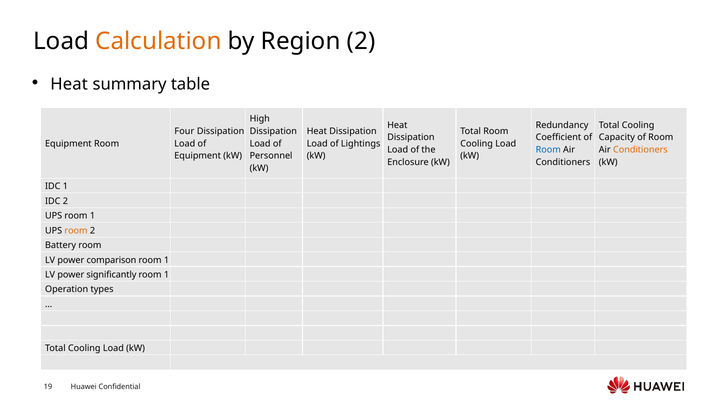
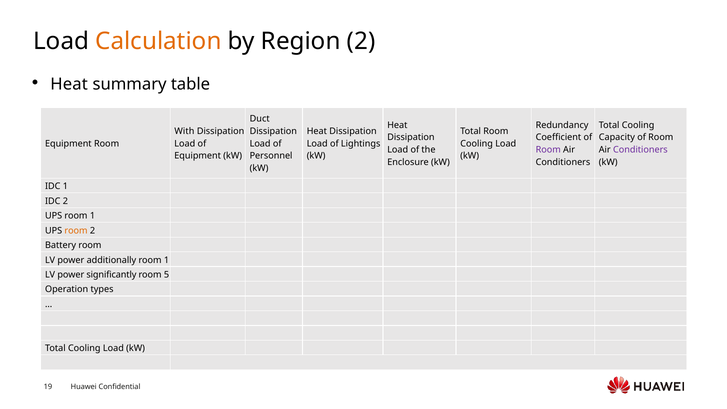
High: High -> Duct
Four: Four -> With
Room at (548, 150) colour: blue -> purple
Conditioners at (640, 150) colour: orange -> purple
comparison: comparison -> additionally
1 at (167, 275): 1 -> 5
